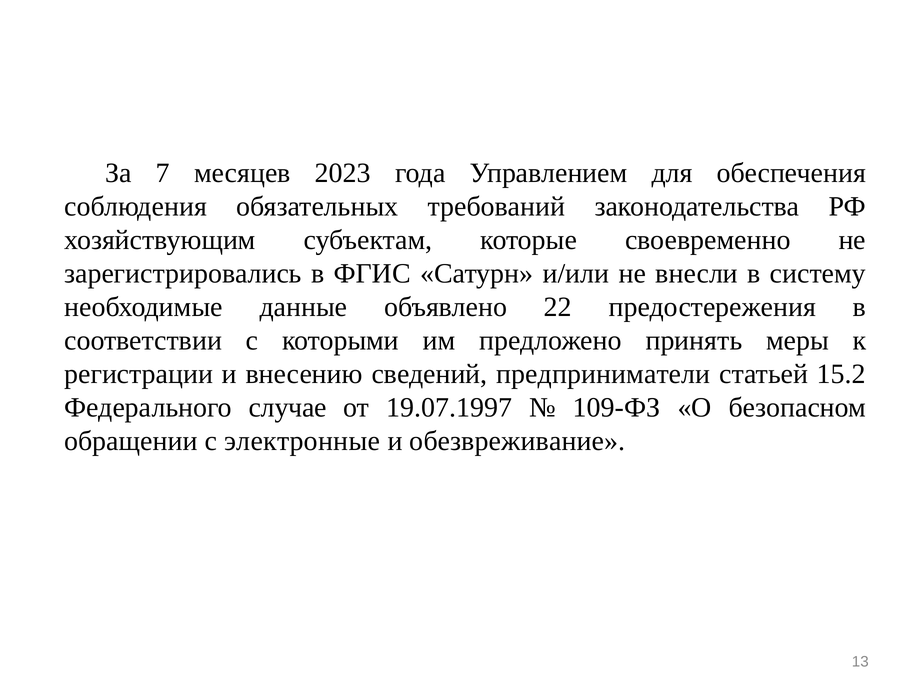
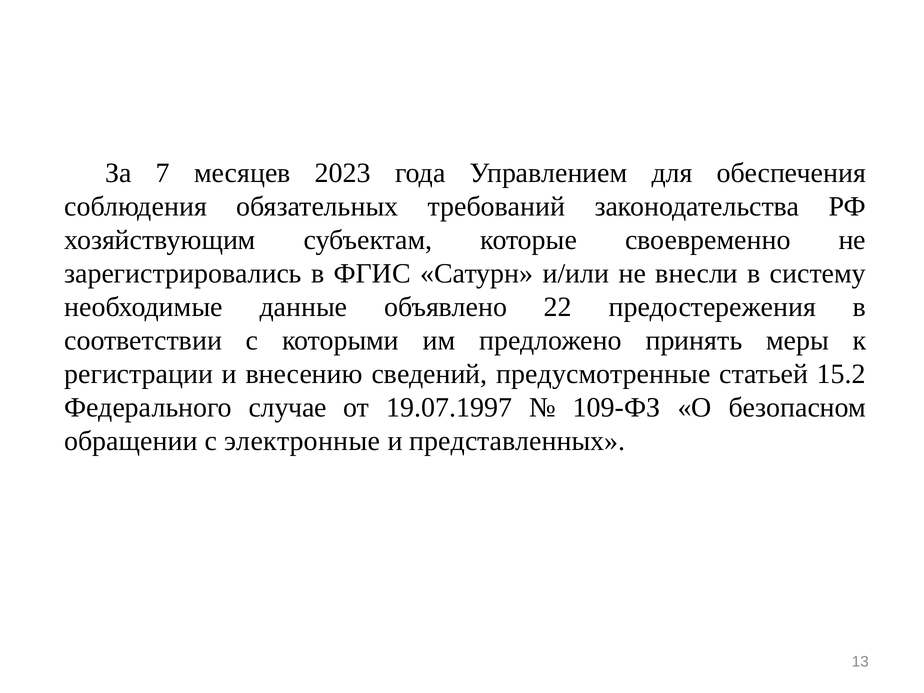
предприниматели: предприниматели -> предусмотренные
обезвреживание: обезвреживание -> представленных
